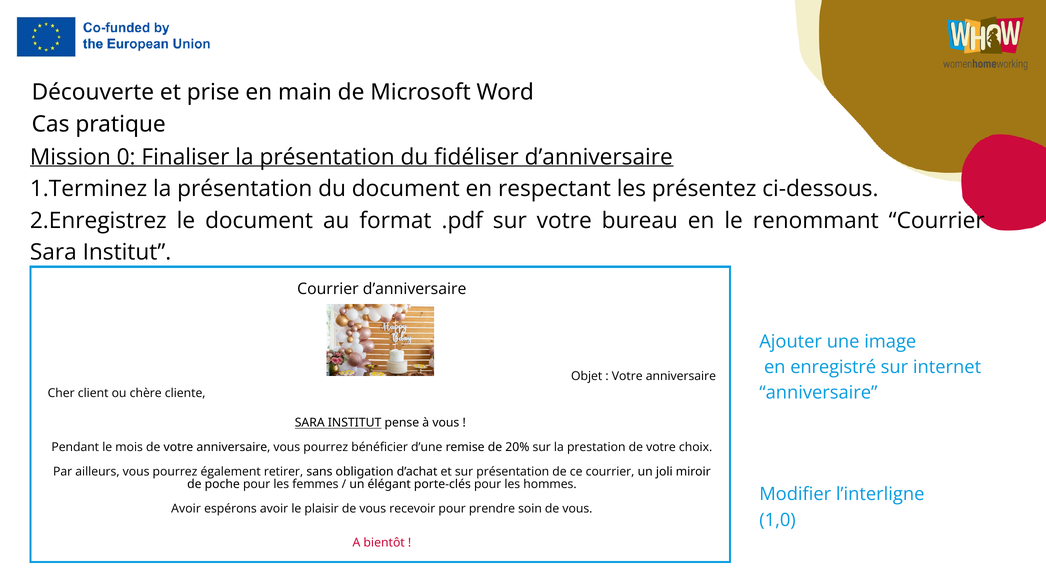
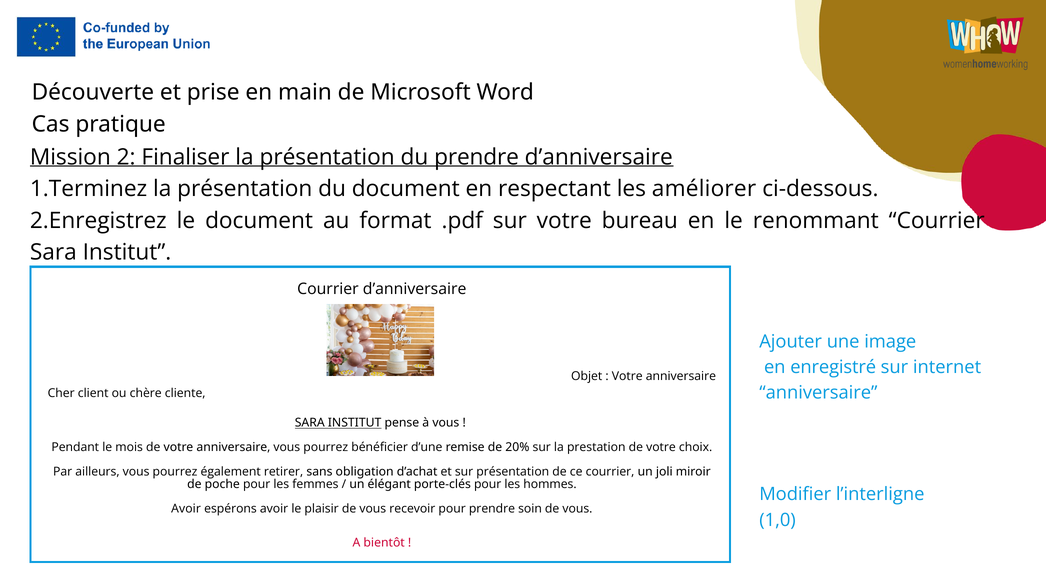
0: 0 -> 2
du fidéliser: fidéliser -> prendre
présentez: présentez -> améliorer
